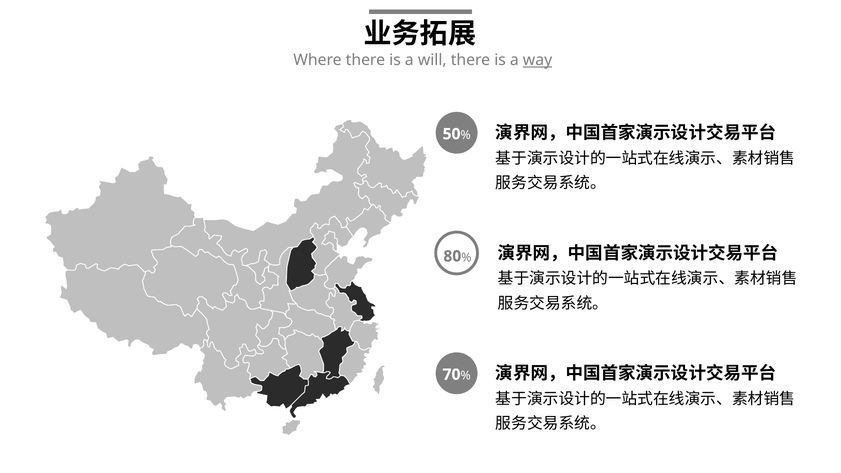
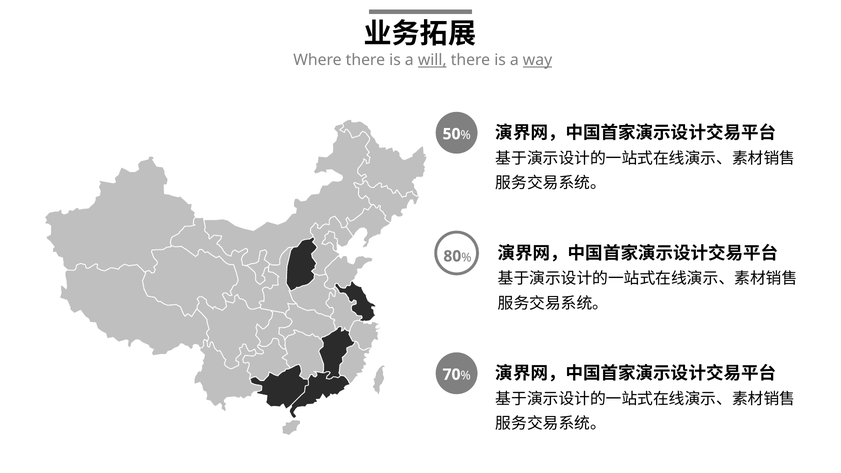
will underline: none -> present
